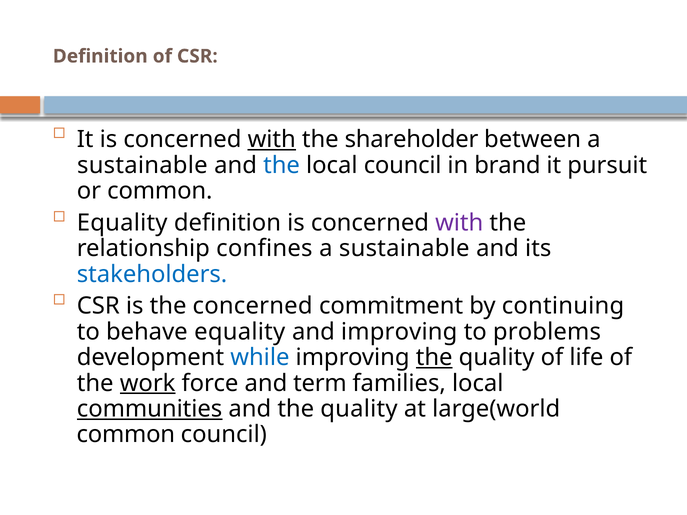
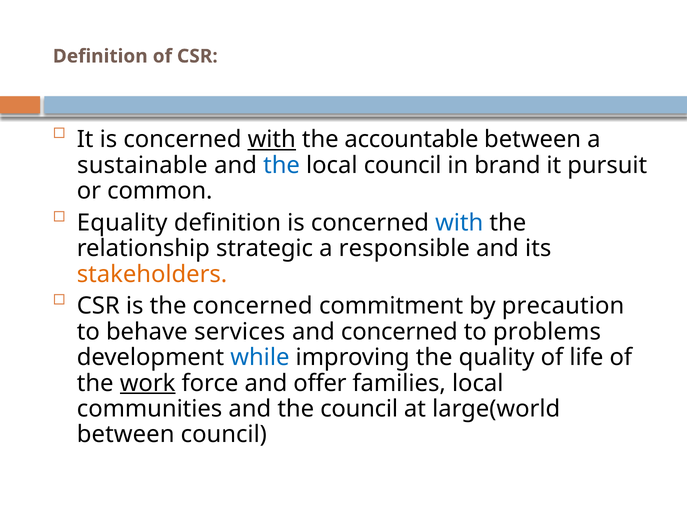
shareholder: shareholder -> accountable
with at (459, 223) colour: purple -> blue
confines: confines -> strategic
sustainable at (404, 249): sustainable -> responsible
stakeholders colour: blue -> orange
continuing: continuing -> precaution
behave equality: equality -> services
and improving: improving -> concerned
the at (434, 358) underline: present -> none
term: term -> offer
communities underline: present -> none
and the quality: quality -> council
common at (126, 435): common -> between
